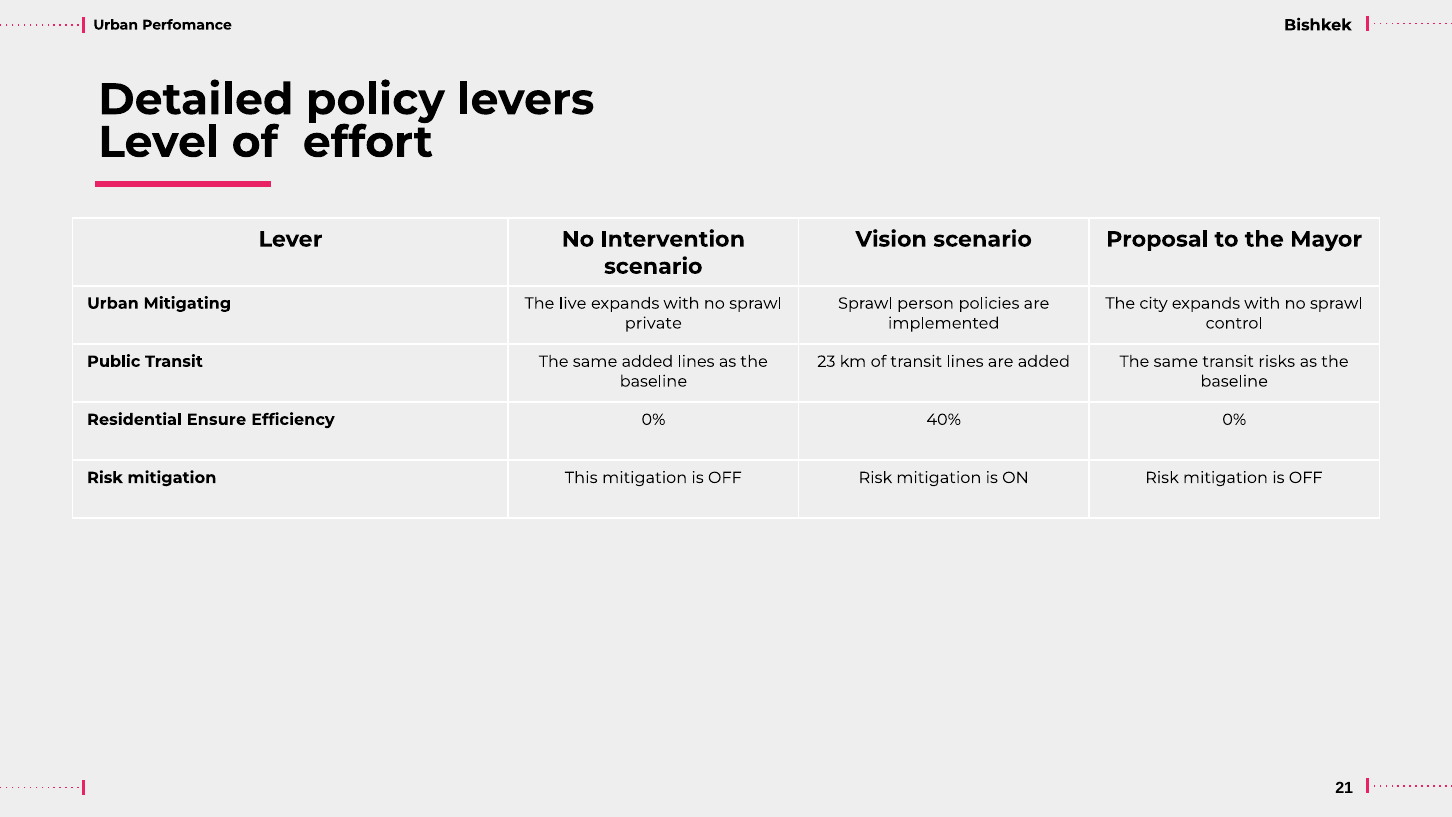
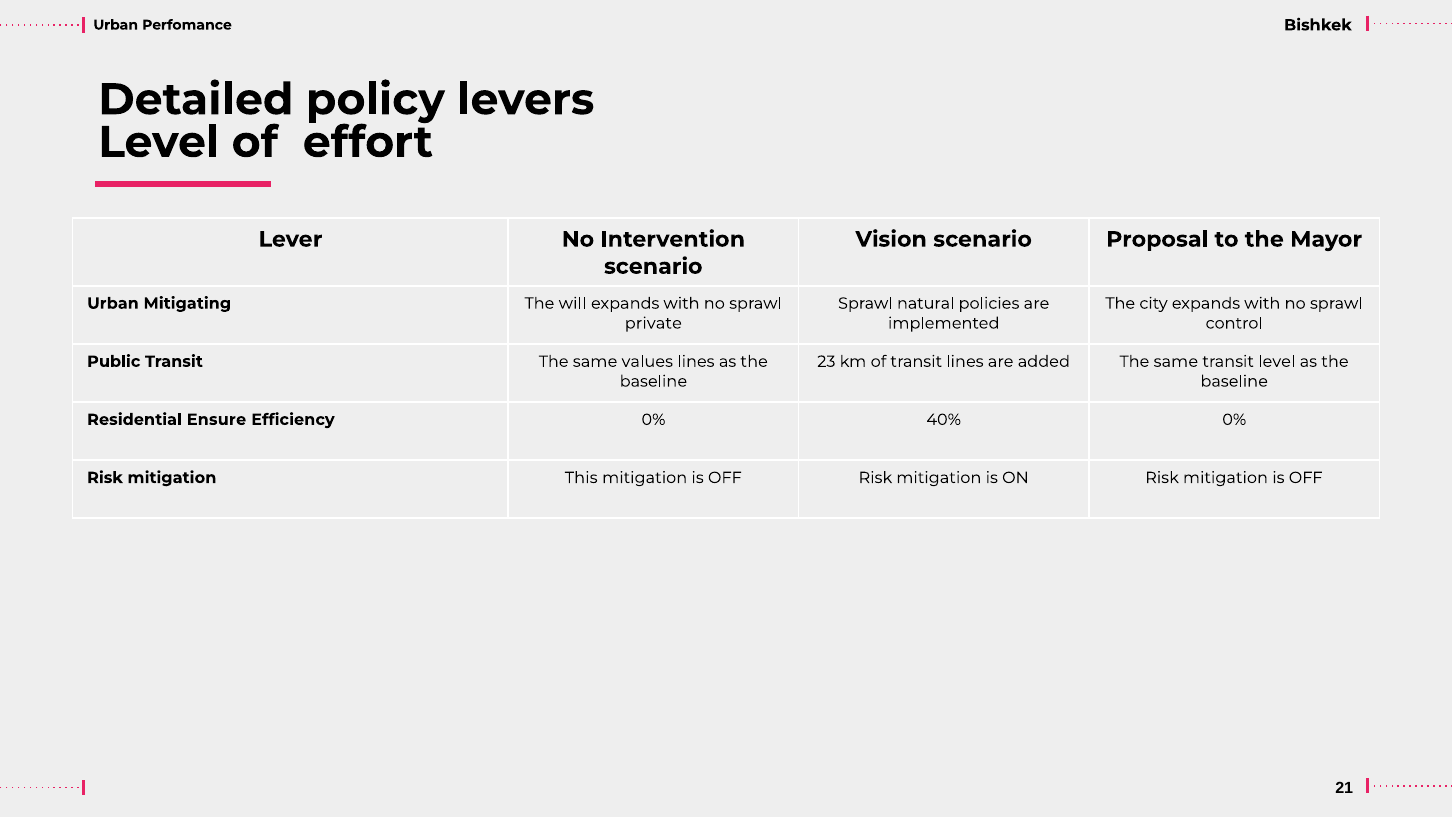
live: live -> will
person: person -> natural
same added: added -> values
transit risks: risks -> level
